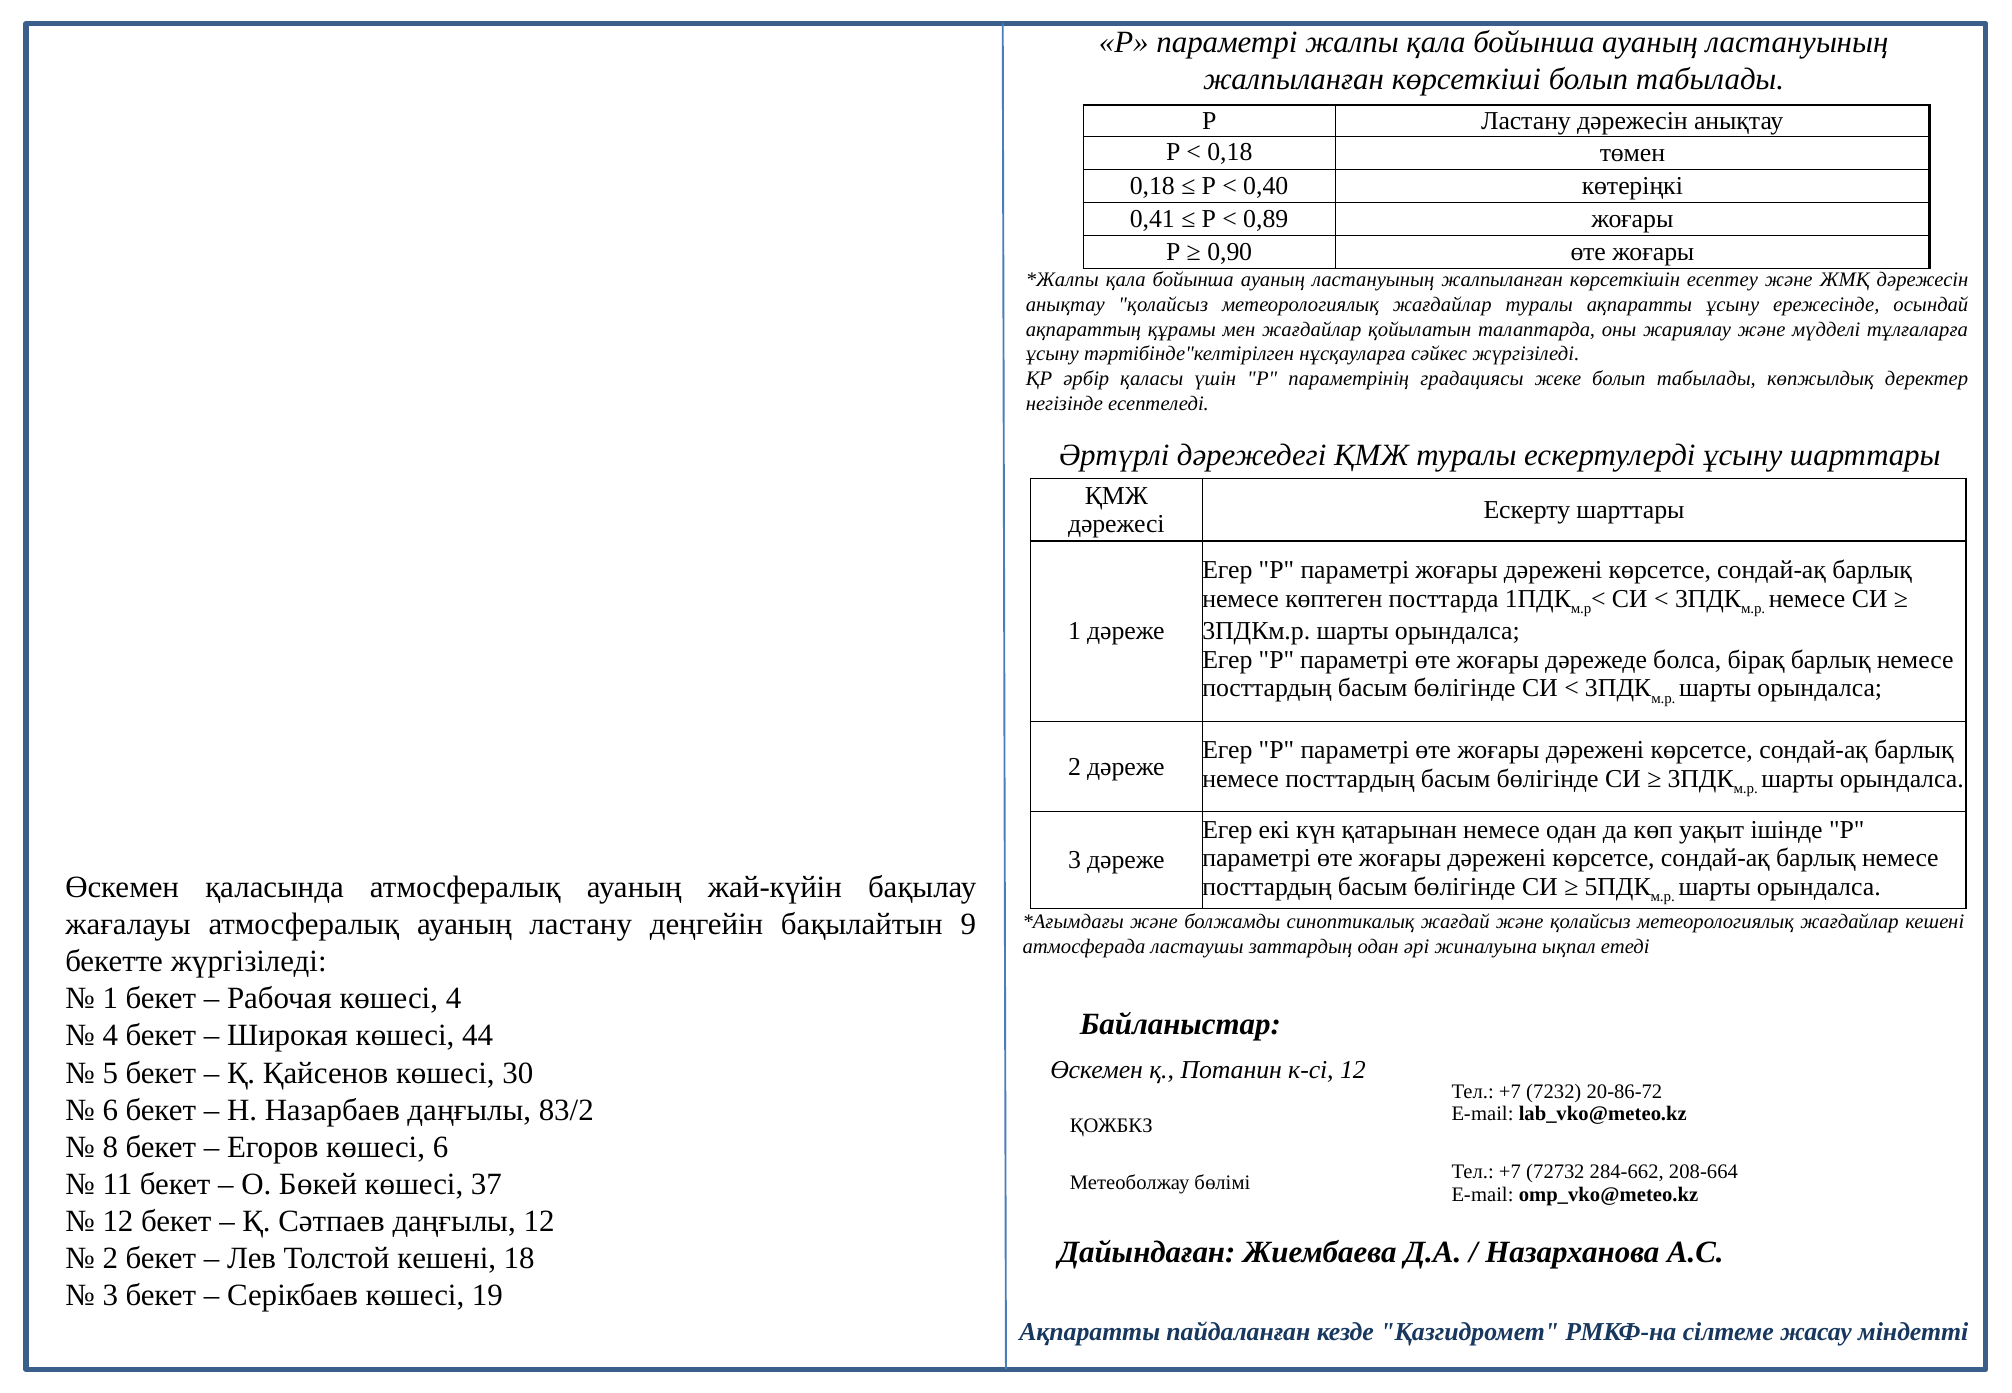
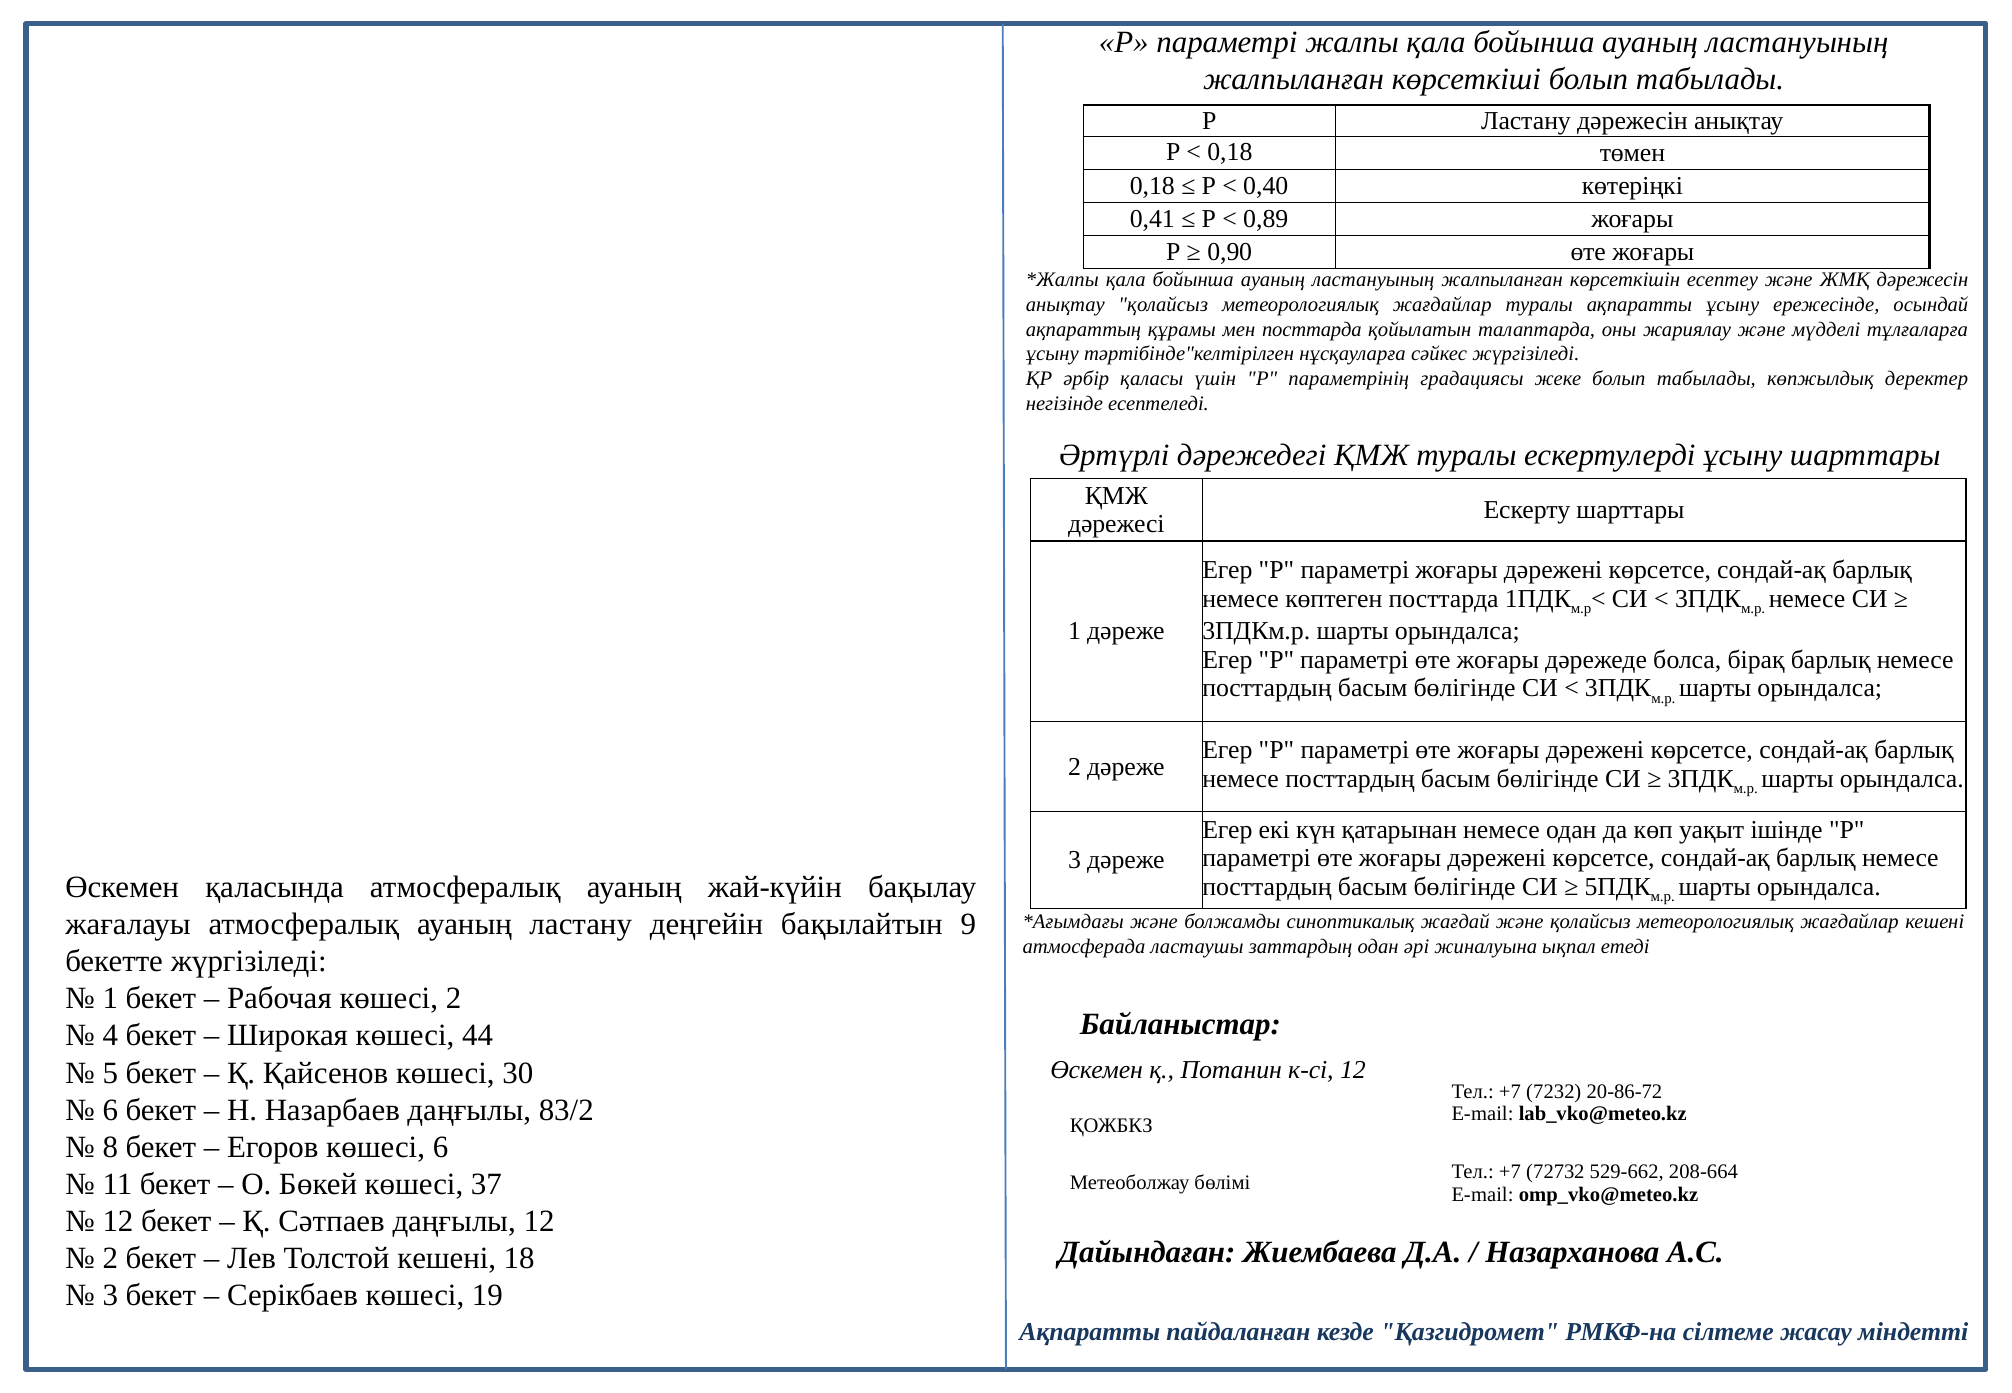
мен жағдайлар: жағдайлар -> посттарда
көшесі 4: 4 -> 2
284-662: 284-662 -> 529-662
